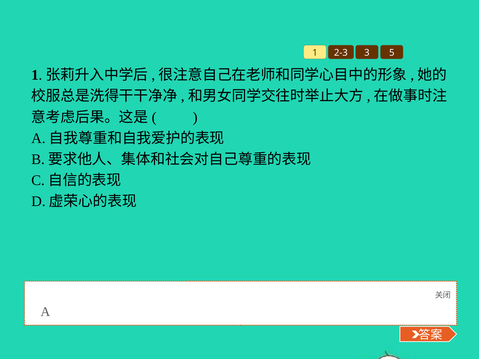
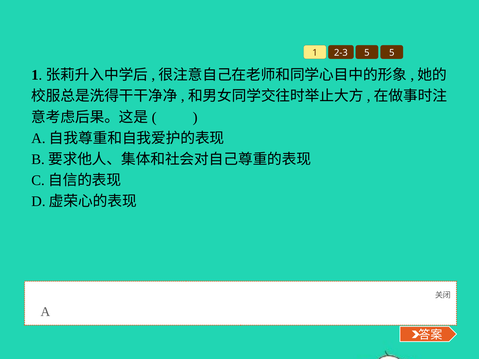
2-3 3: 3 -> 5
